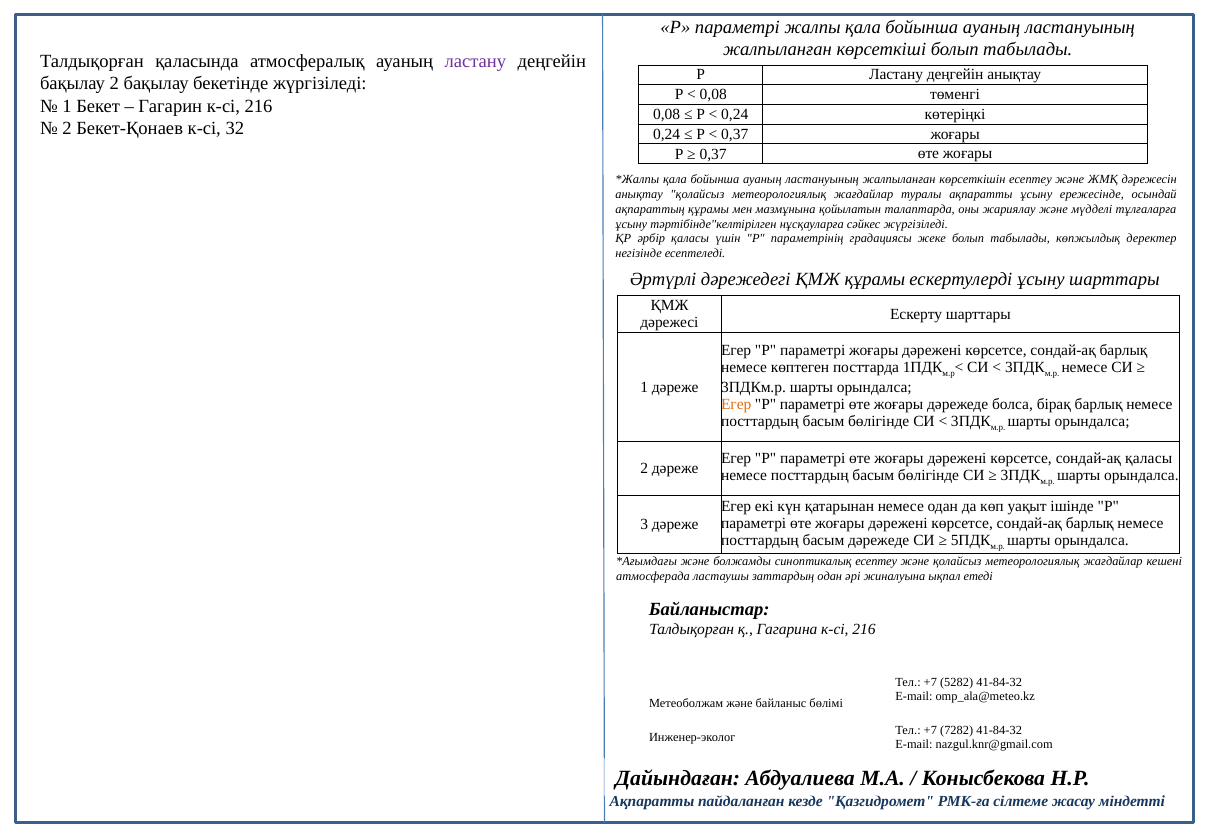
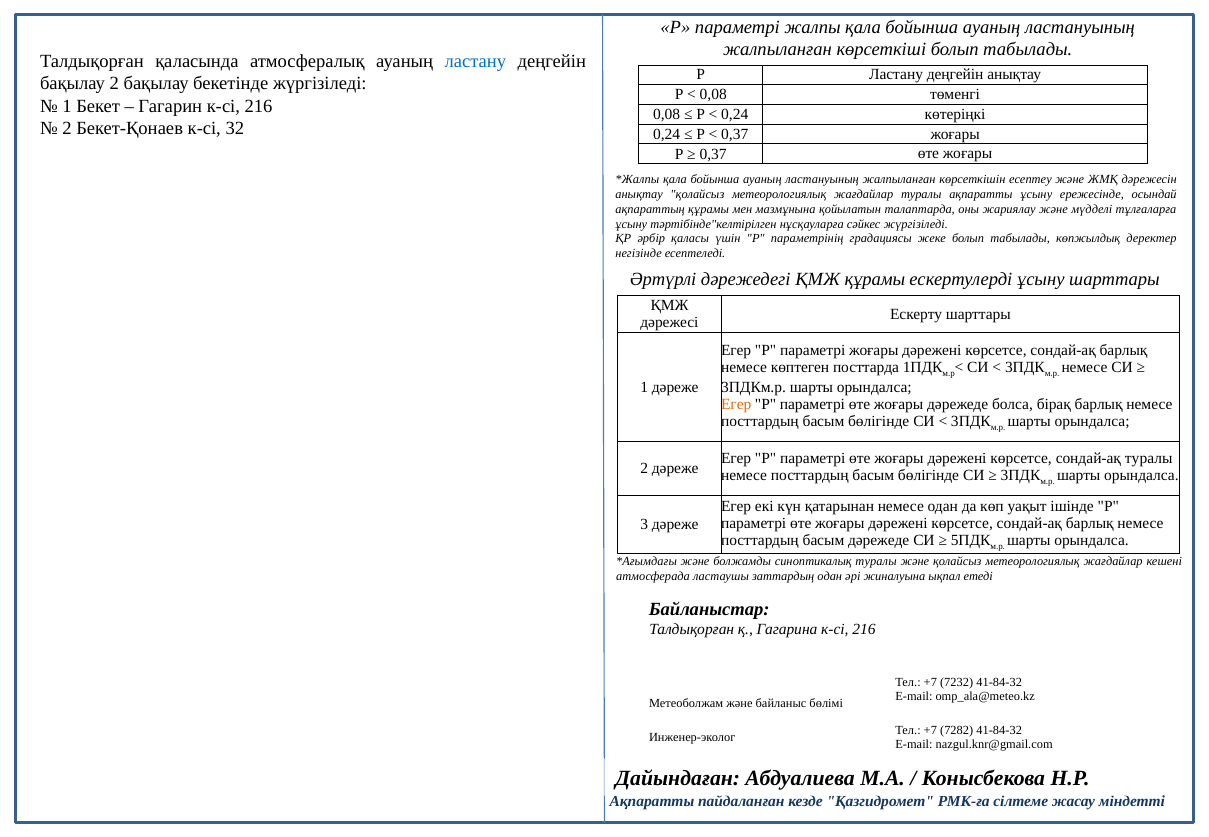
ластану at (475, 61) colour: purple -> blue
сондай-ақ қаласы: қаласы -> туралы
синоптикалық есептеу: есептеу -> туралы
5282: 5282 -> 7232
